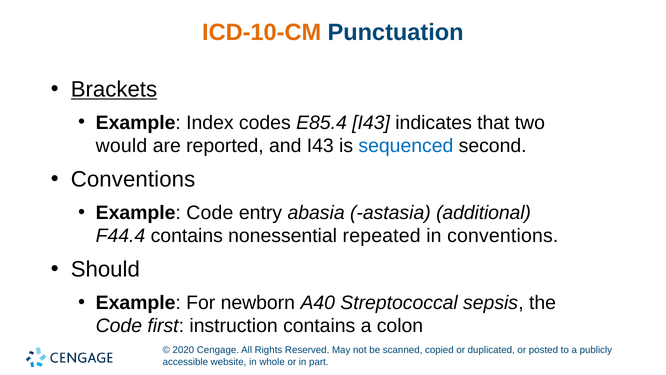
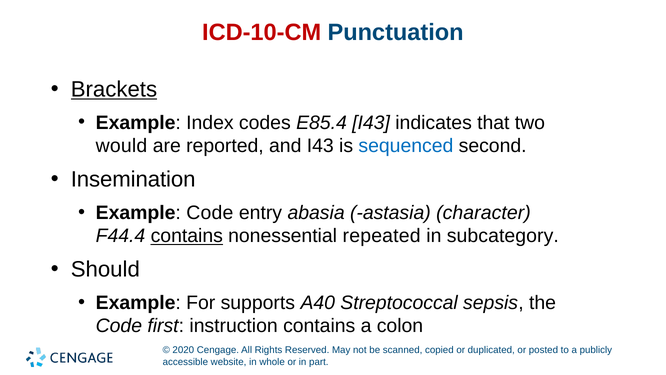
ICD-10-CM colour: orange -> red
Conventions at (133, 179): Conventions -> Insemination
additional: additional -> character
contains at (187, 236) underline: none -> present
in conventions: conventions -> subcategory
newborn: newborn -> supports
